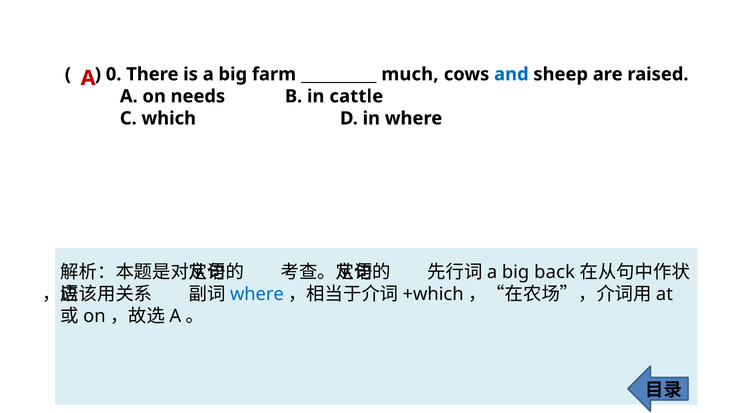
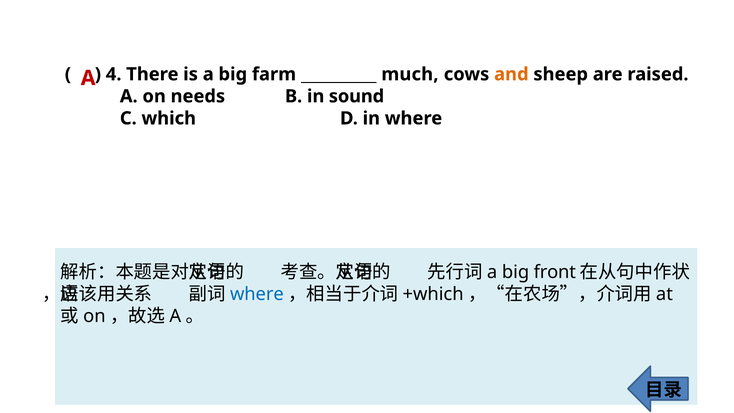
0: 0 -> 4
and colour: blue -> orange
cattle: cattle -> sound
back: back -> front
